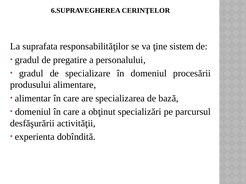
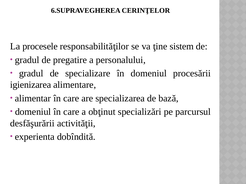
suprafata: suprafata -> procesele
produsului: produsului -> igienizarea
